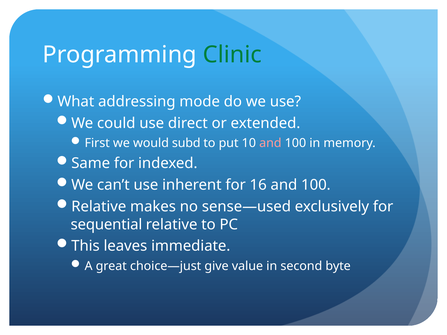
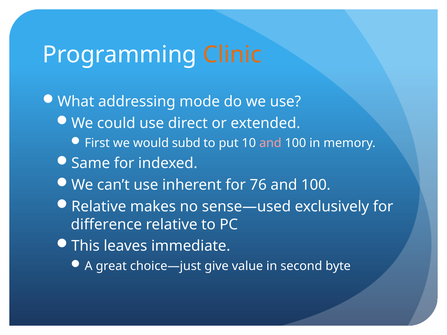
Clinic colour: green -> orange
16: 16 -> 76
sequential: sequential -> difference
